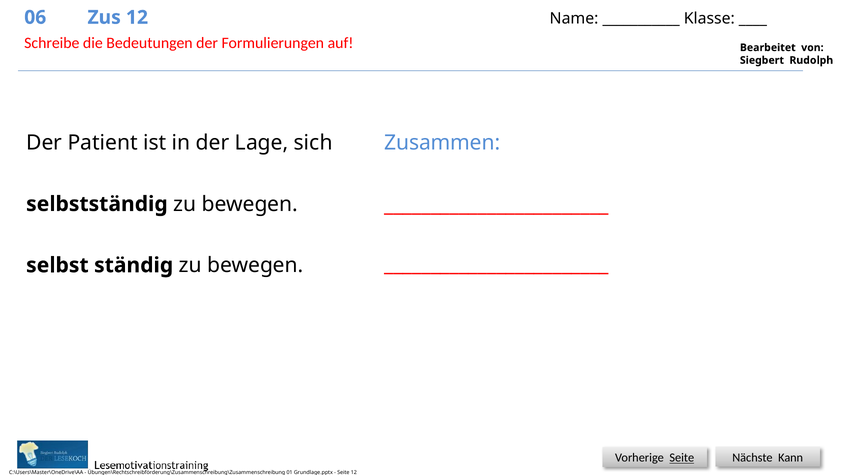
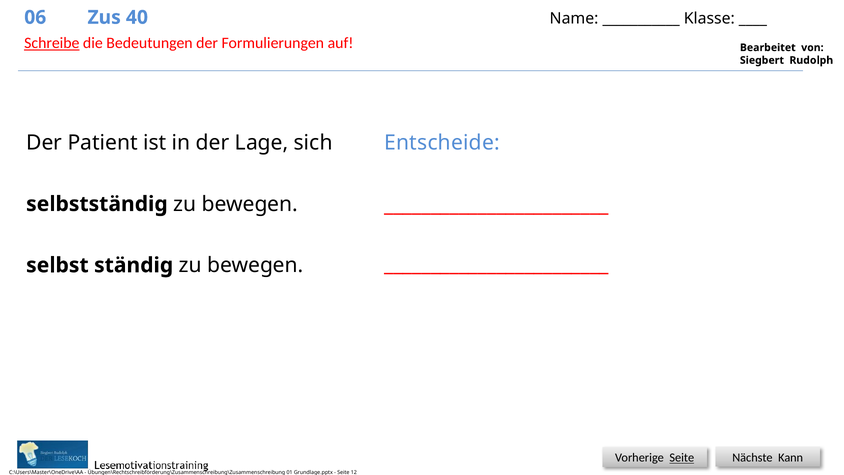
Zus 12: 12 -> 40
Schreibe underline: none -> present
Zusammen: Zusammen -> Entscheide
